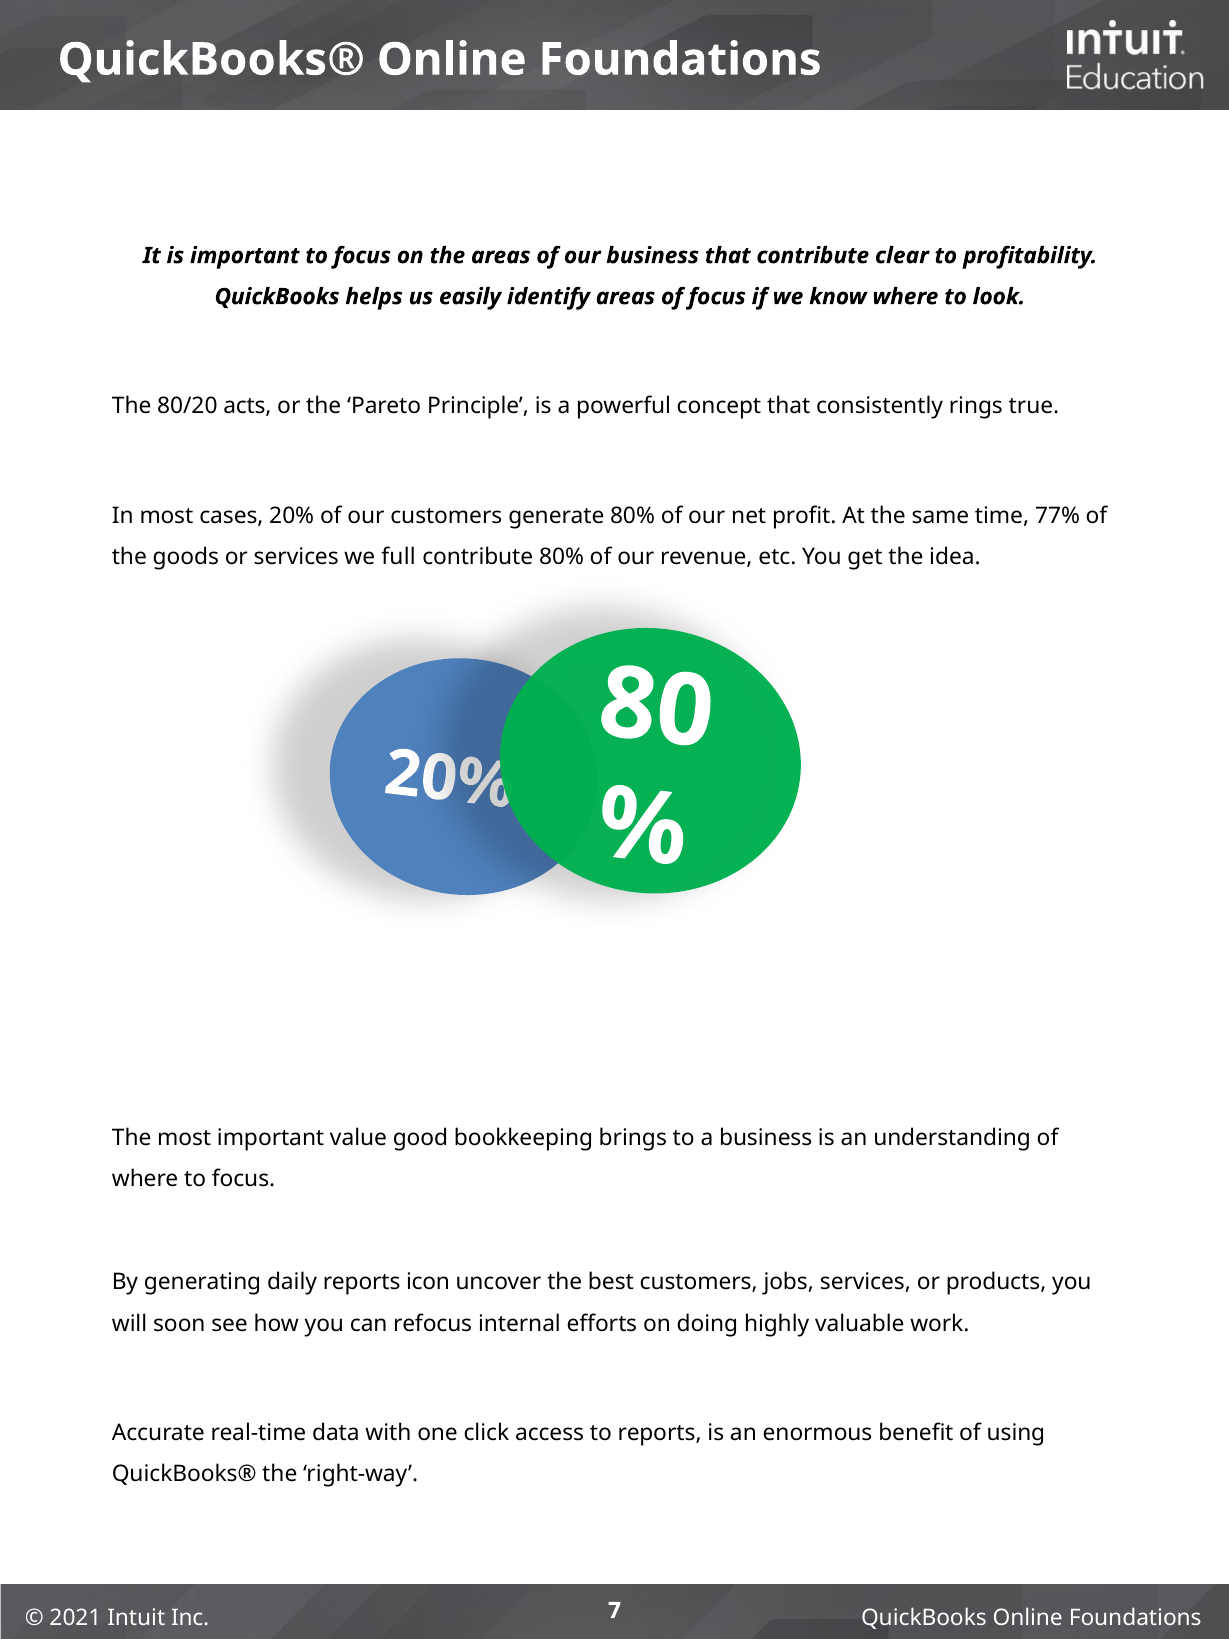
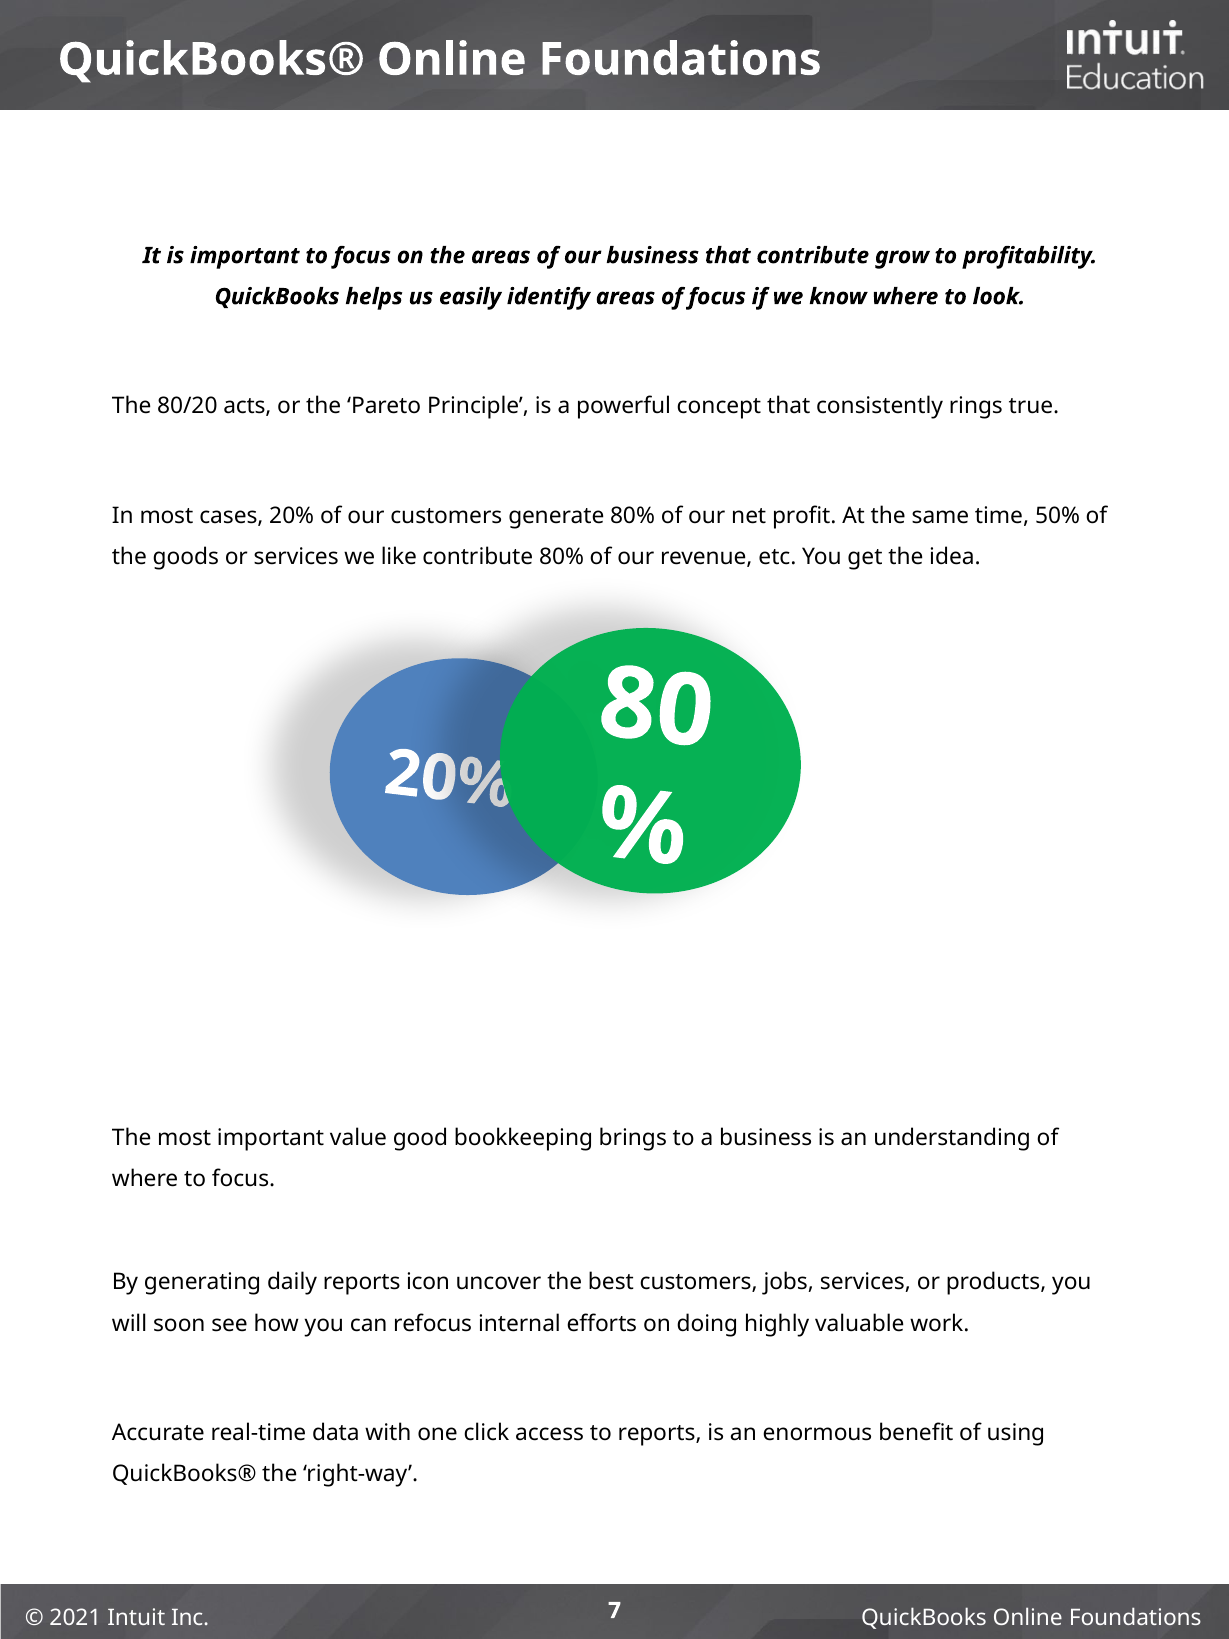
clear: clear -> grow
77%: 77% -> 50%
full: full -> like
